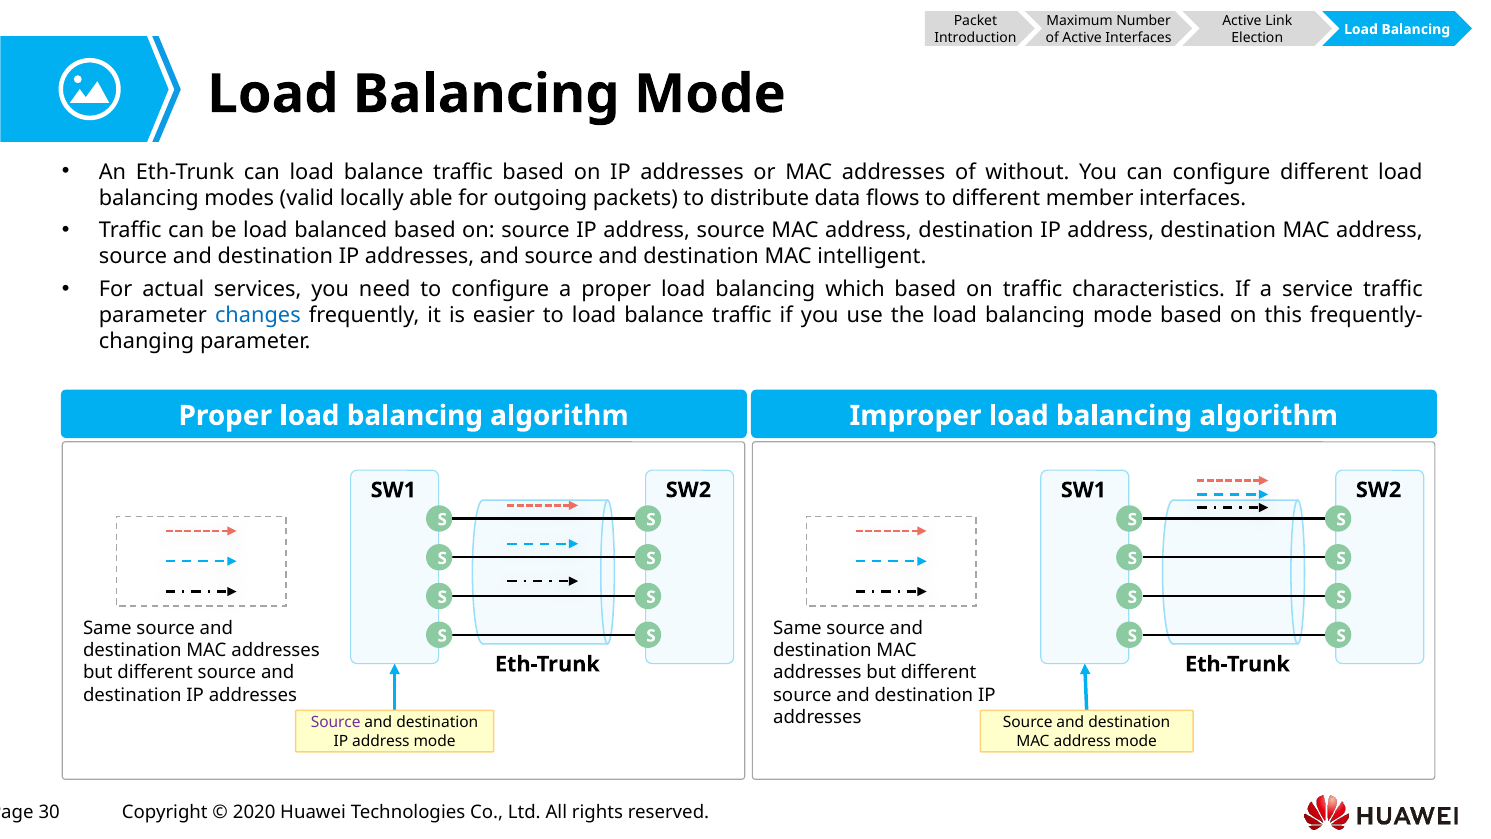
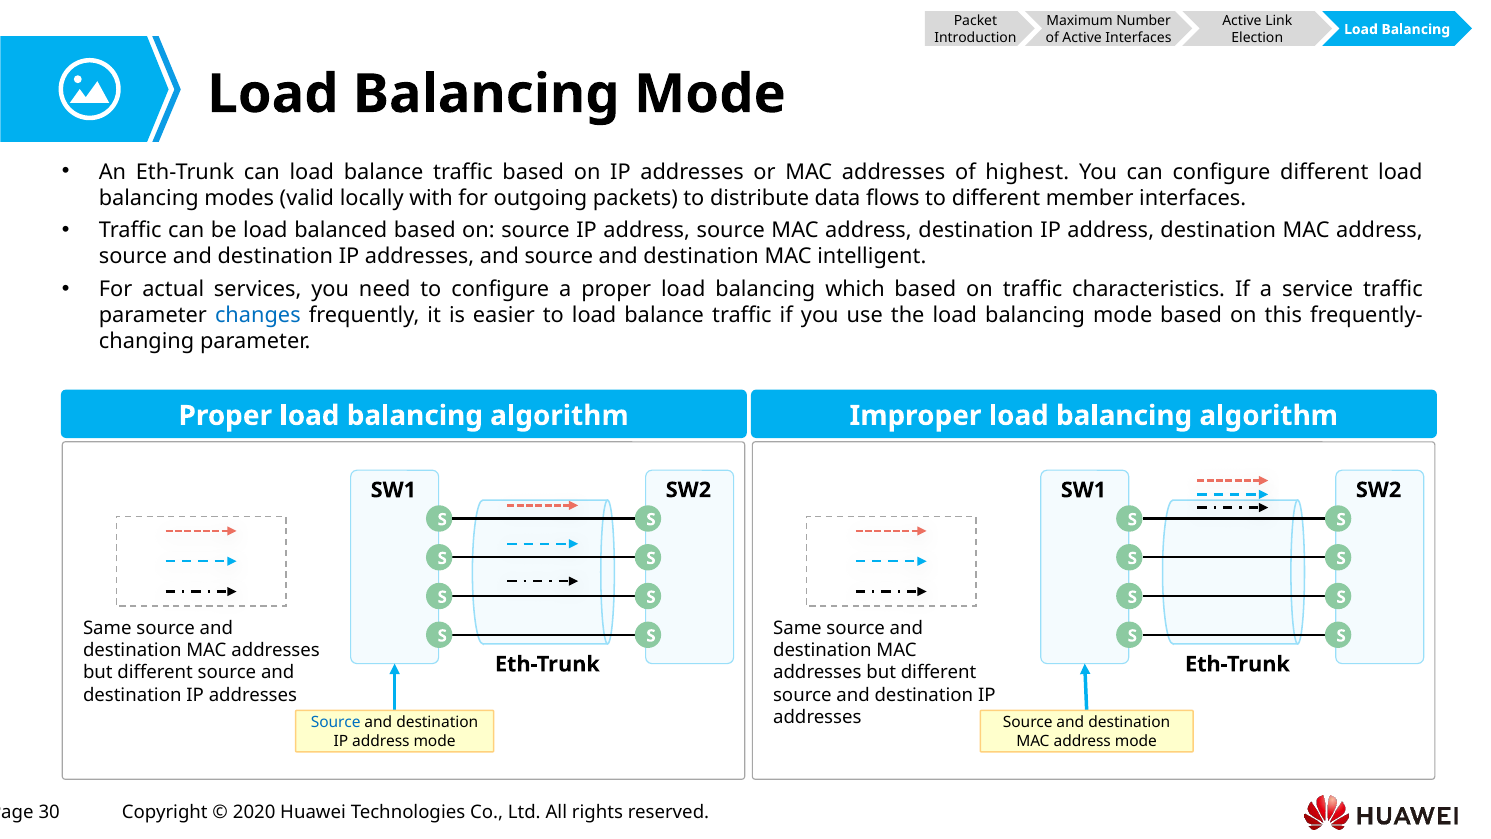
without: without -> highest
able: able -> with
Source at (336, 723) colour: purple -> blue
